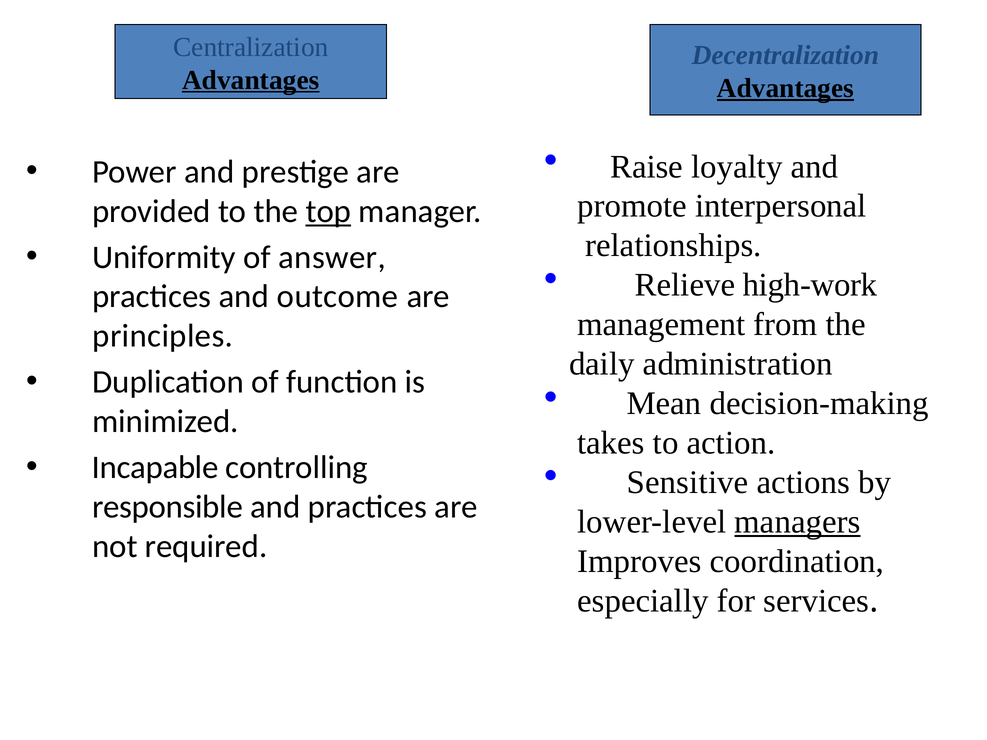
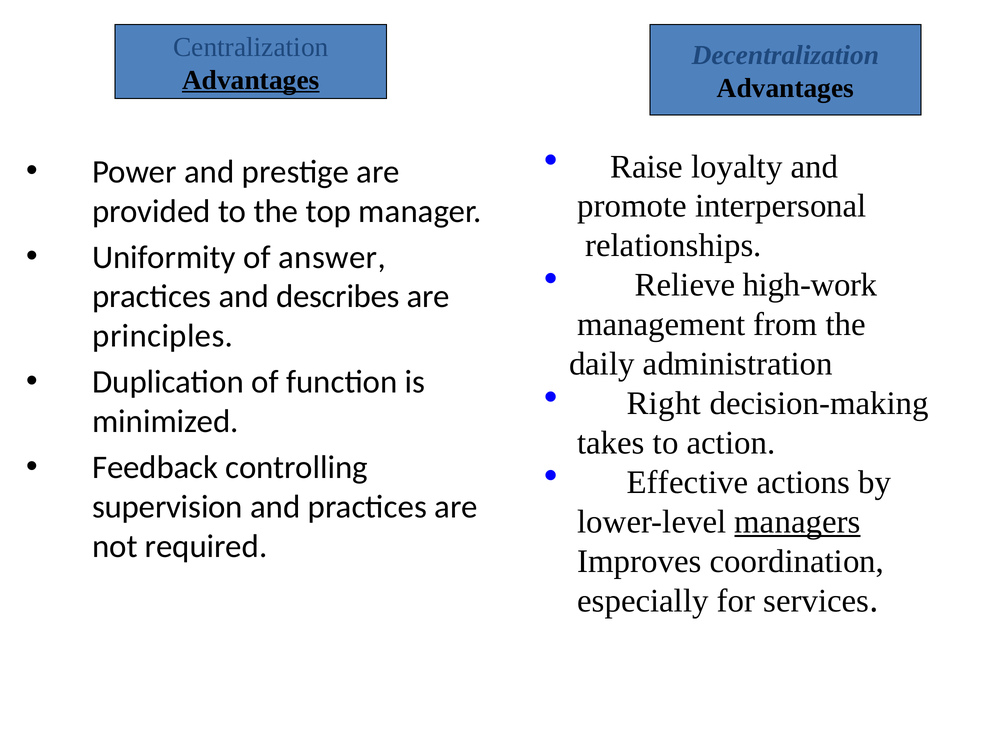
Advantages at (785, 88) underline: present -> none
top underline: present -> none
outcome: outcome -> describes
Mean: Mean -> Right
Incapable: Incapable -> Feedback
Sensitive: Sensitive -> Effective
responsible: responsible -> supervision
